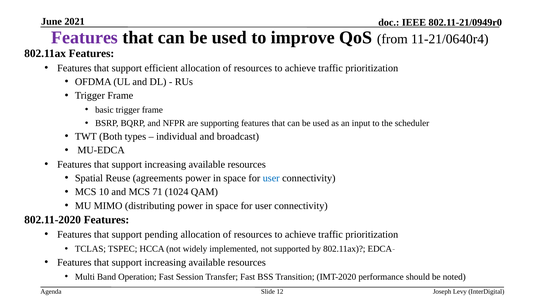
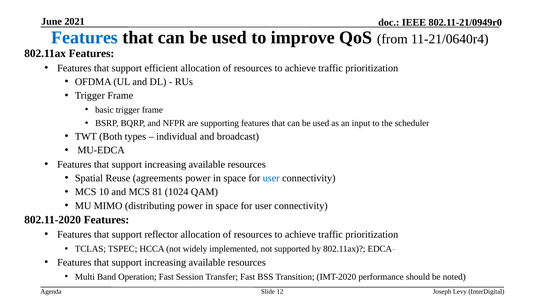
Features at (85, 38) colour: purple -> blue
71: 71 -> 81
pending: pending -> reflector
